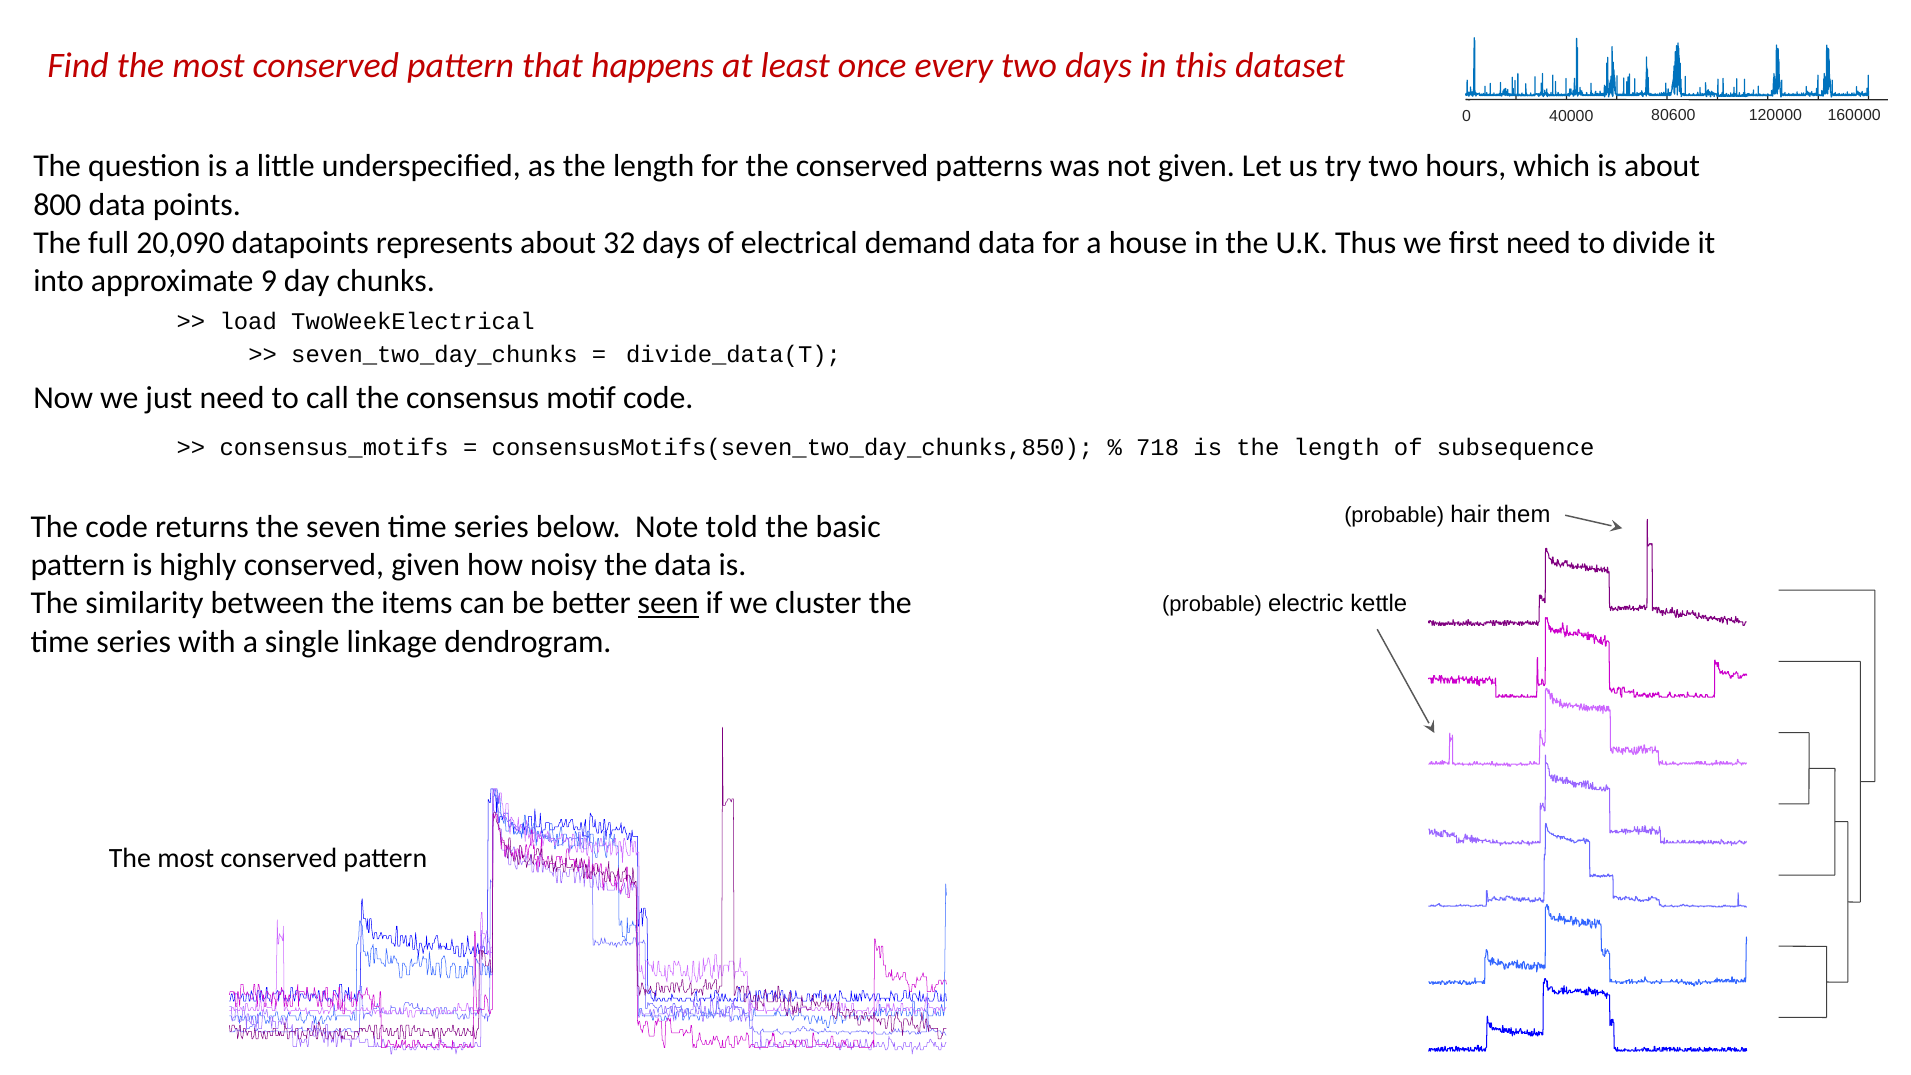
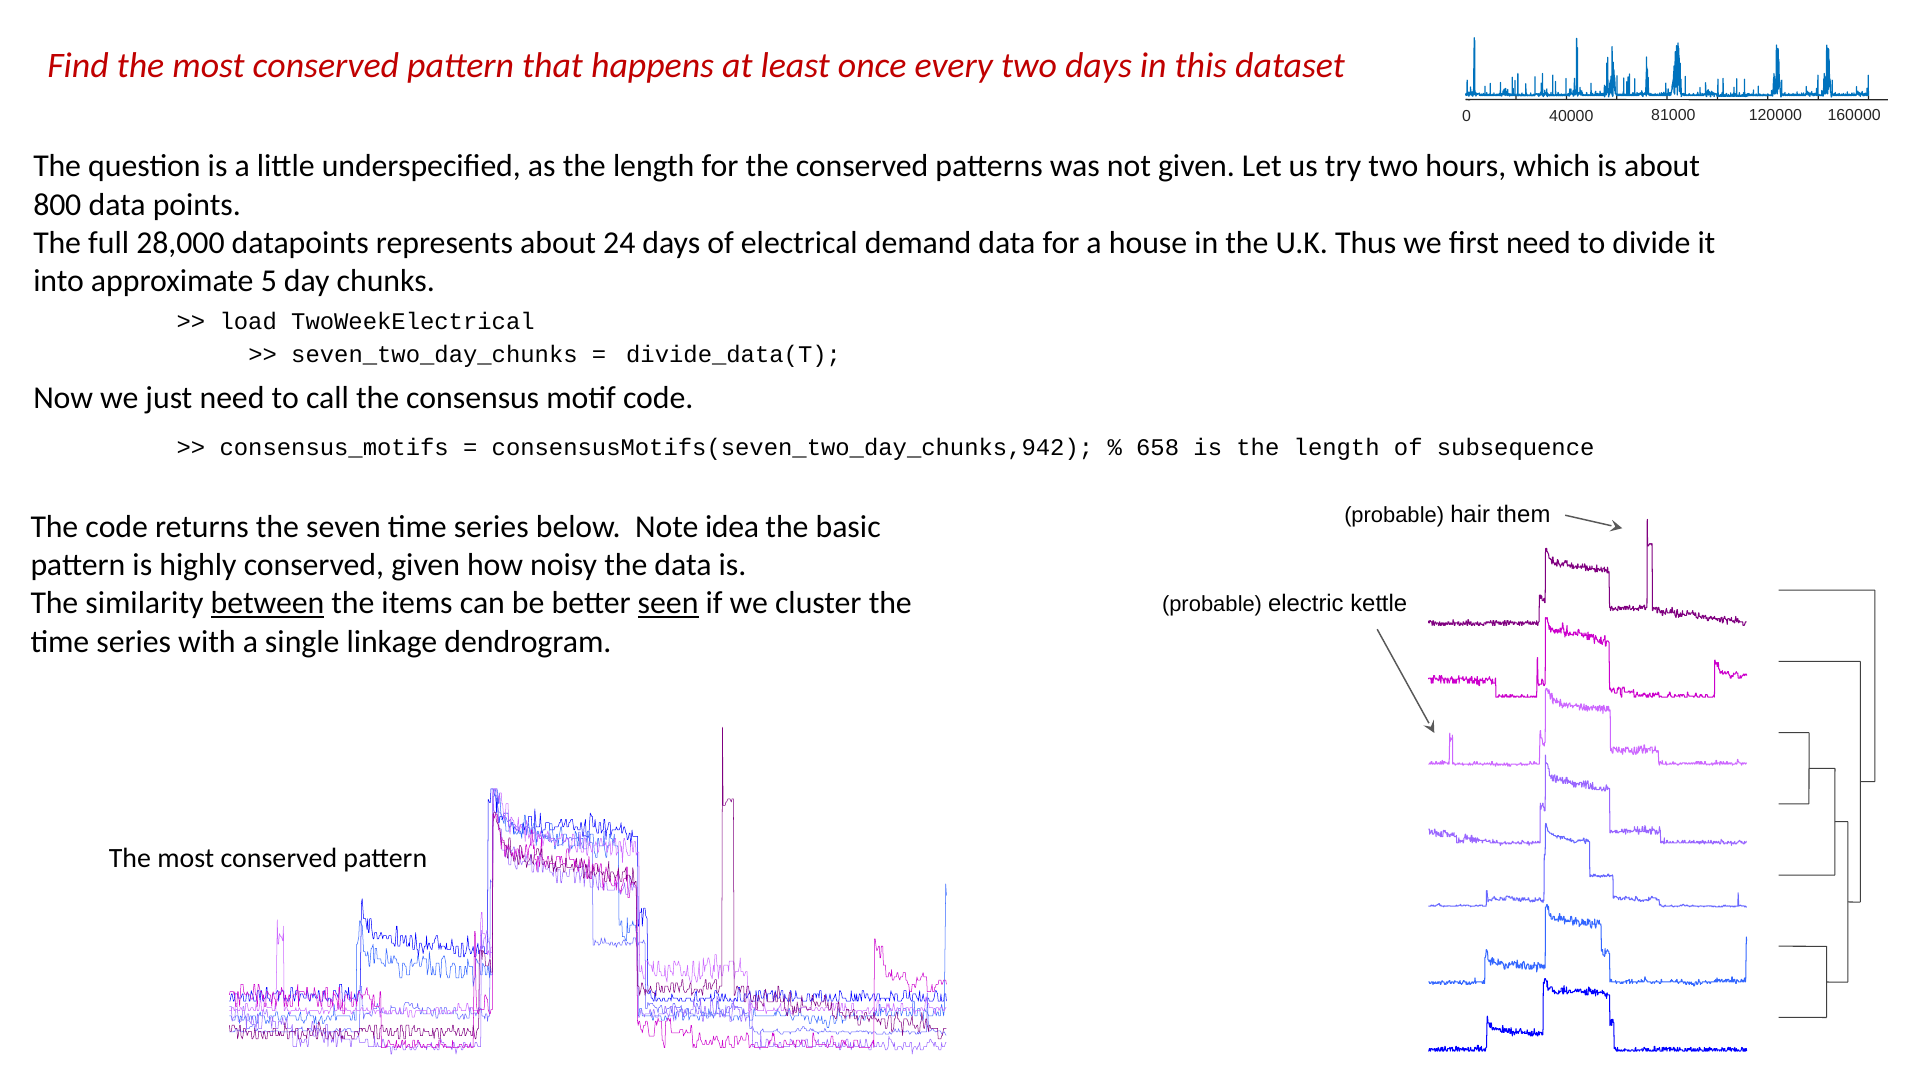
80600: 80600 -> 81000
20,090: 20,090 -> 28,000
32: 32 -> 24
9: 9 -> 5
consensusMotifs(seven_two_day_chunks,850: consensusMotifs(seven_two_day_chunks,850 -> consensusMotifs(seven_two_day_chunks,942
718: 718 -> 658
told: told -> idea
between underline: none -> present
